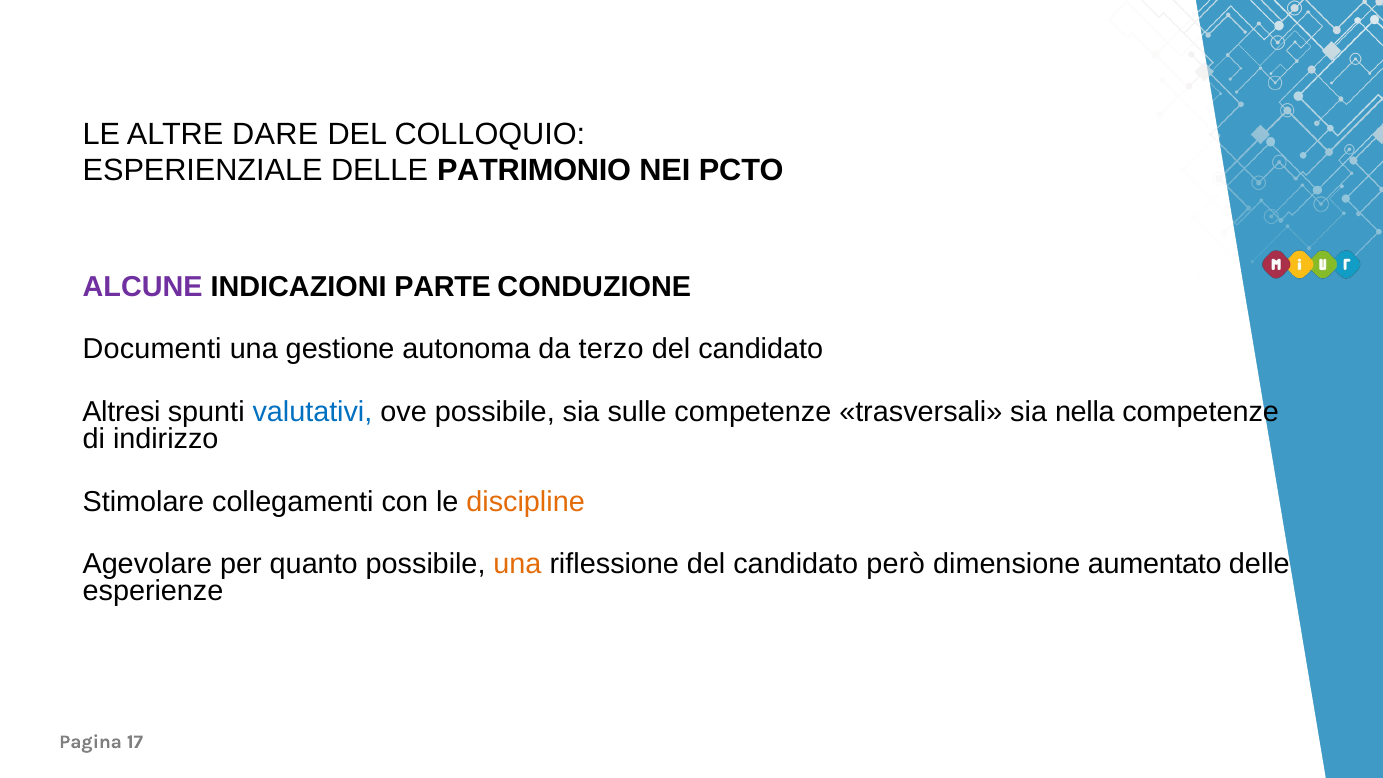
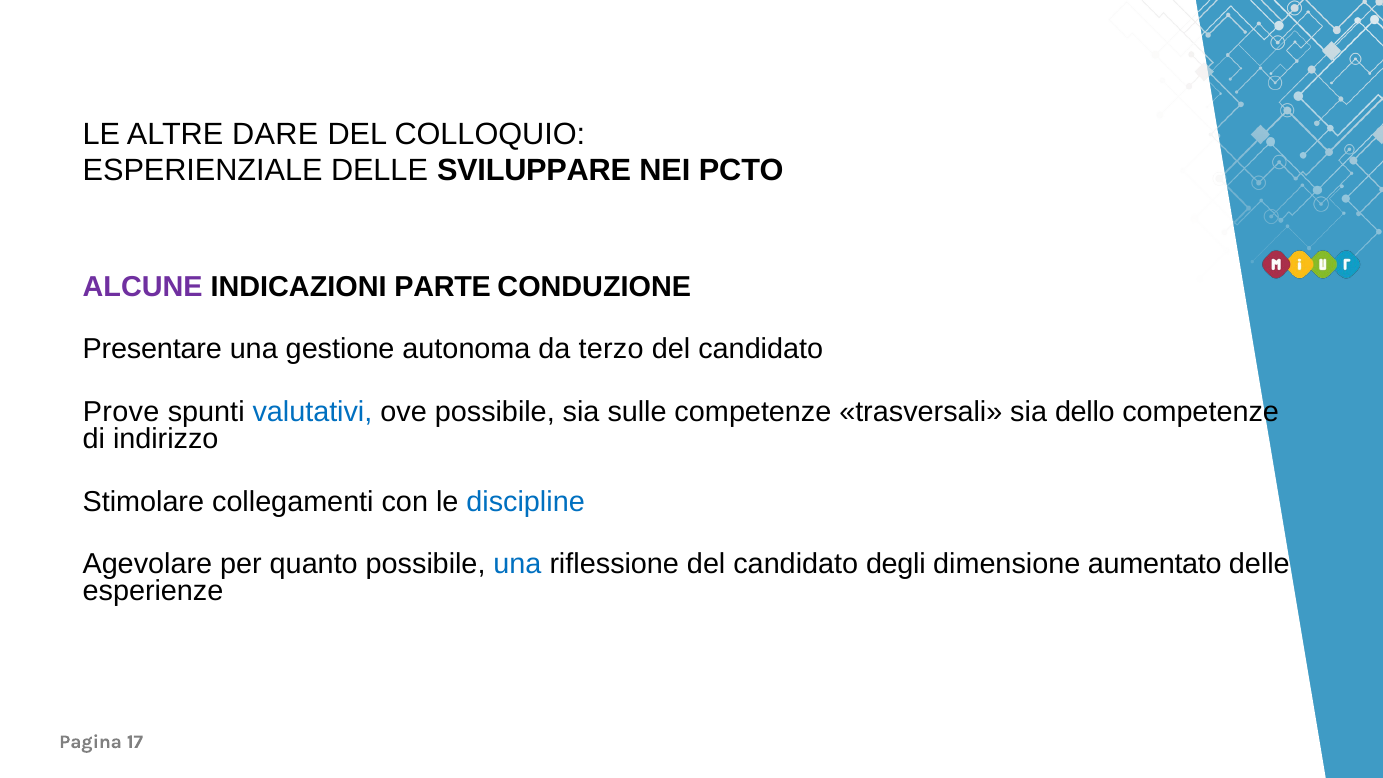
PATRIMONIO: PATRIMONIO -> SVILUPPARE
Documenti: Documenti -> Presentare
Altresi: Altresi -> Prove
nella: nella -> dello
discipline colour: orange -> blue
una at (517, 564) colour: orange -> blue
però: però -> degli
